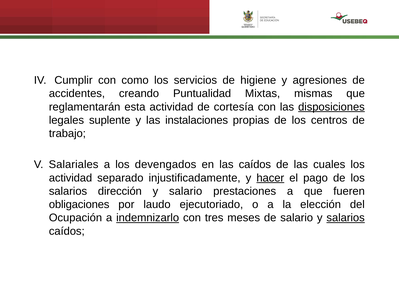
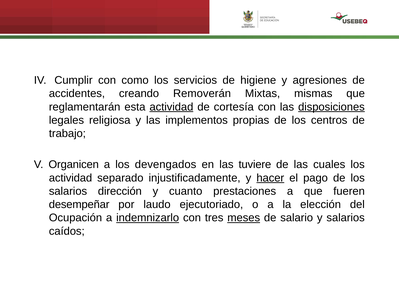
Puntualidad: Puntualidad -> Removerán
actividad at (171, 107) underline: none -> present
suplente: suplente -> religiosa
instalaciones: instalaciones -> implementos
Salariales: Salariales -> Organicen
las caídos: caídos -> tuviere
y salario: salario -> cuanto
obligaciones: obligaciones -> desempeñar
meses underline: none -> present
salarios at (346, 218) underline: present -> none
